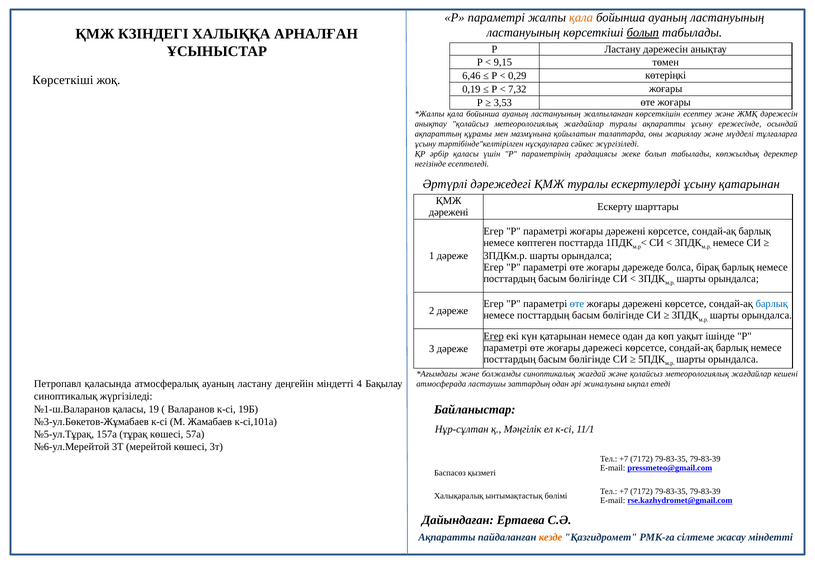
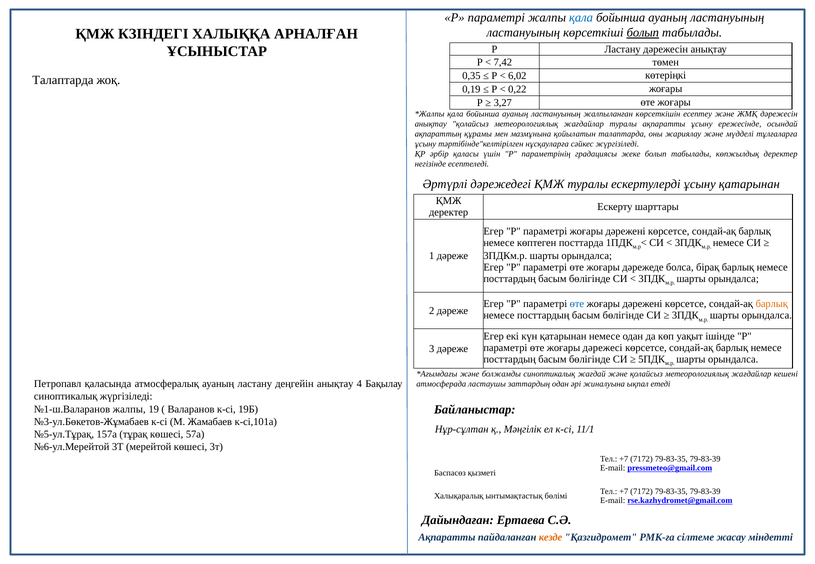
қала at (581, 18) colour: orange -> blue
9,15: 9,15 -> 7,42
6,46: 6,46 -> 0,35
0,29: 0,29 -> 6,02
Көрсеткіші at (63, 80): Көрсеткіші -> Талаптарда
7,32: 7,32 -> 0,22
3,53: 3,53 -> 3,27
дәрежені at (449, 213): дәрежені -> деректер
барлық at (772, 304) colour: blue -> orange
Егер at (494, 336) underline: present -> none
деңгейін міндетті: міндетті -> анықтау
№1-ш.Валаранов қаласы: қаласы -> жалпы
